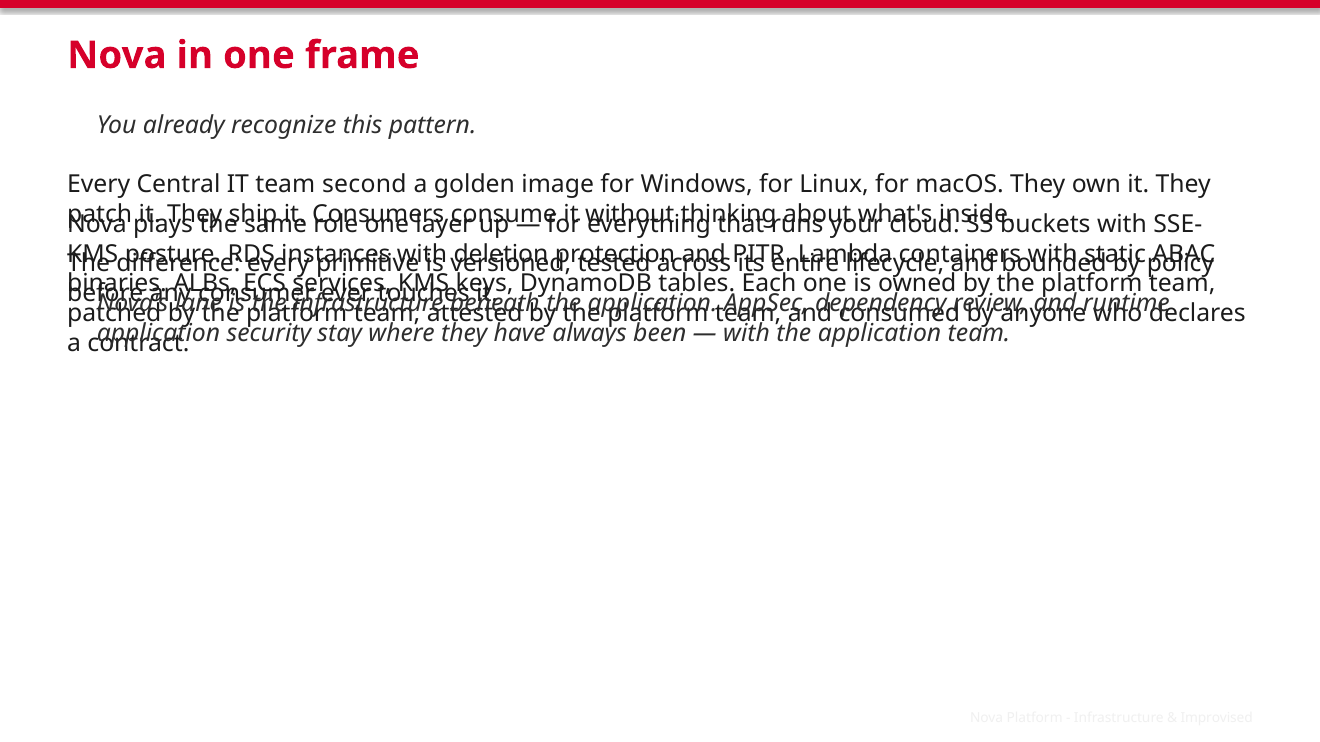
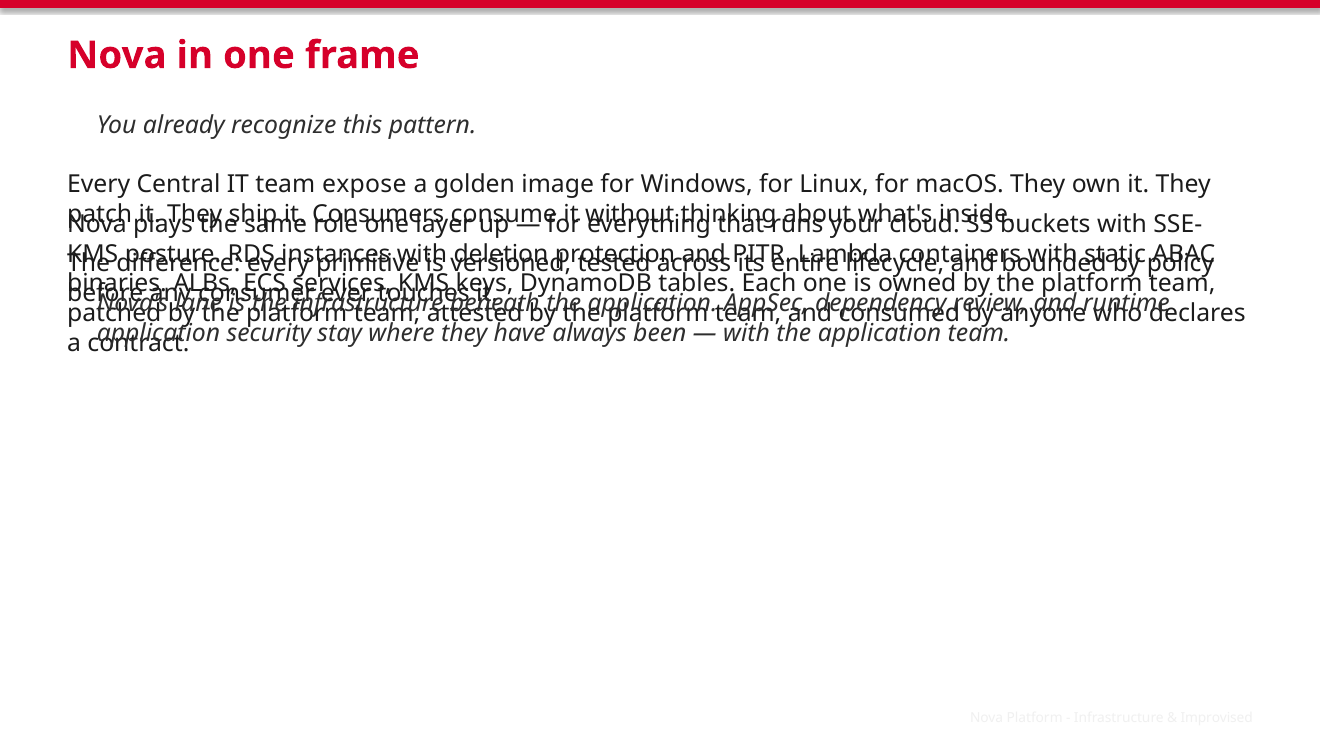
second: second -> expose
